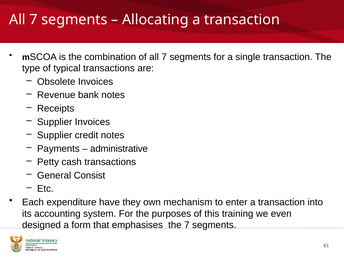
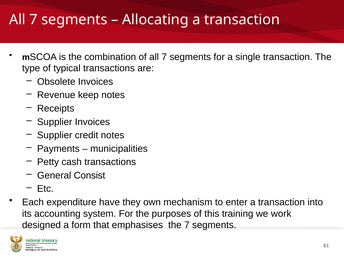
bank: bank -> keep
administrative: administrative -> municipalities
even: even -> work
